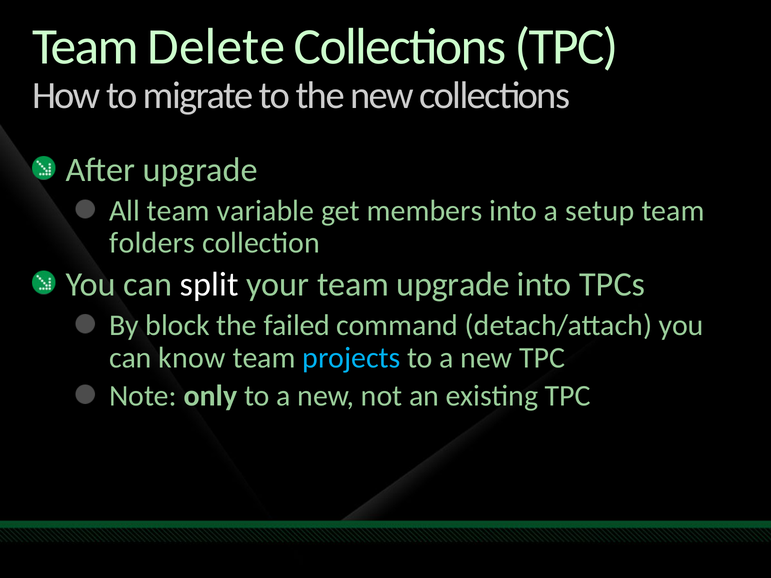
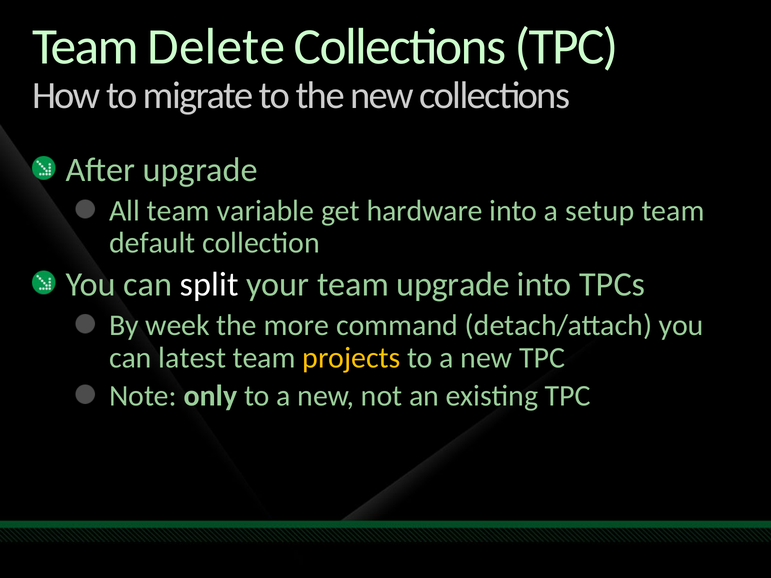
members: members -> hardware
folders: folders -> default
block: block -> week
failed: failed -> more
know: know -> latest
projects colour: light blue -> yellow
